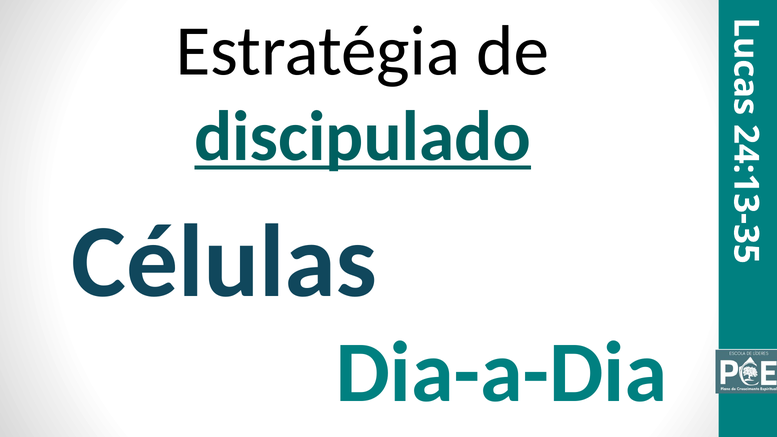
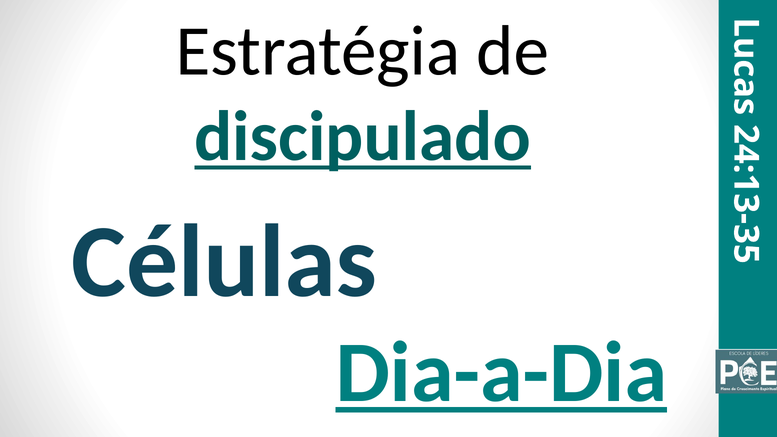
Dia-a-Dia underline: none -> present
